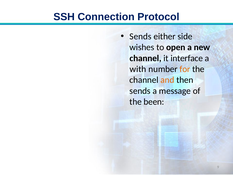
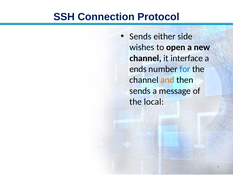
with: with -> ends
for colour: orange -> blue
been: been -> local
